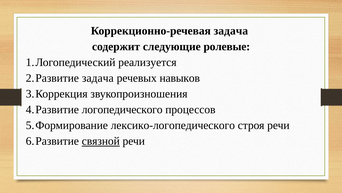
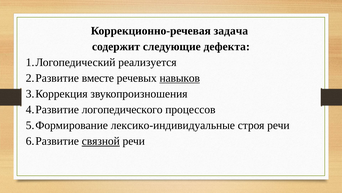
ролевые: ролевые -> дефекта
задача at (98, 78): задача -> вместе
навыков underline: none -> present
лексико-логопедического: лексико-логопедического -> лексико-индивидуальные
